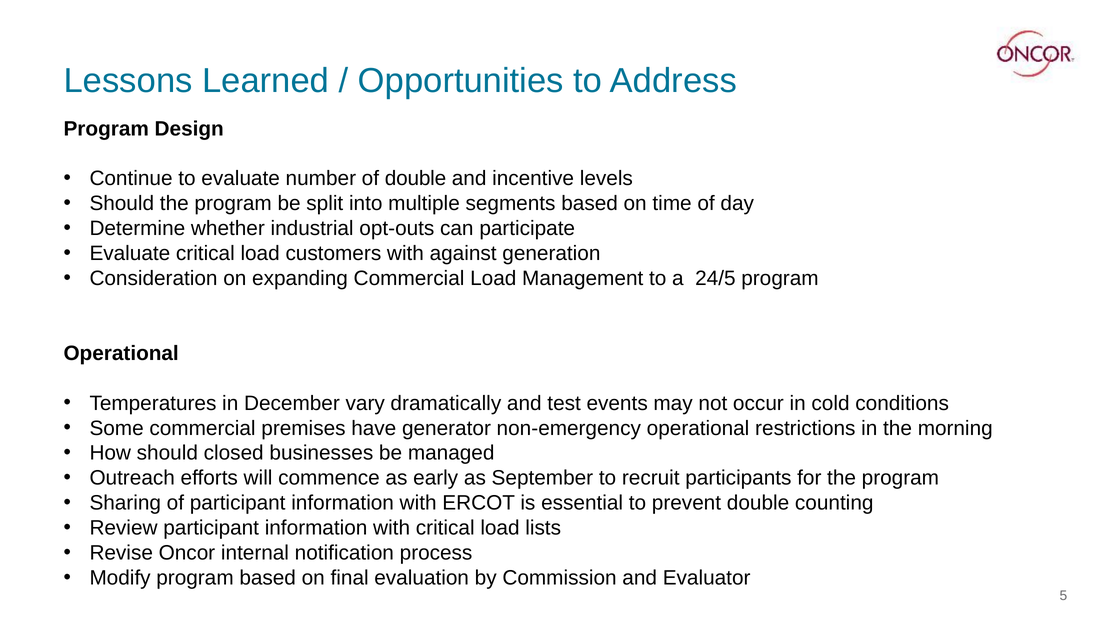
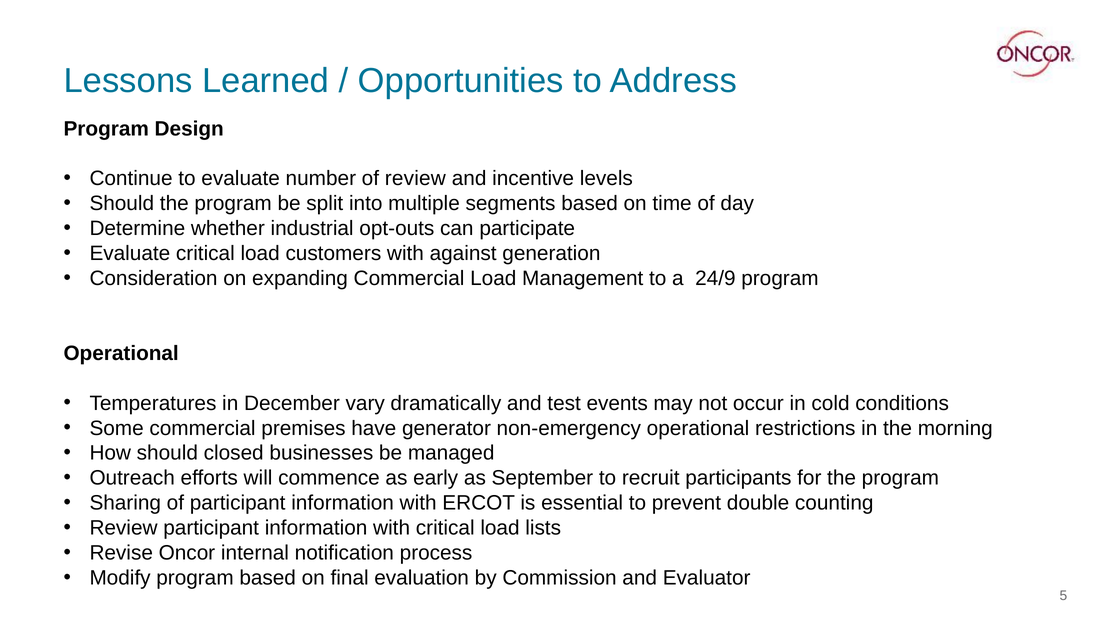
of double: double -> review
24/5: 24/5 -> 24/9
